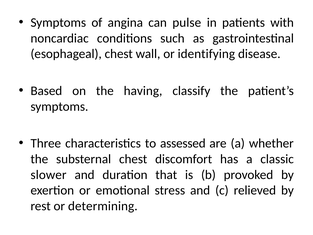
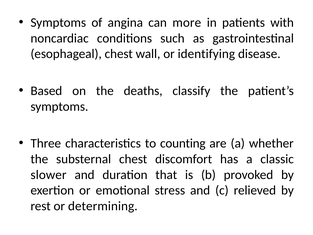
pulse: pulse -> more
having: having -> deaths
assessed: assessed -> counting
